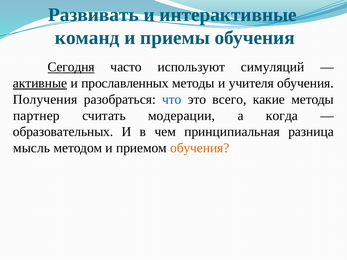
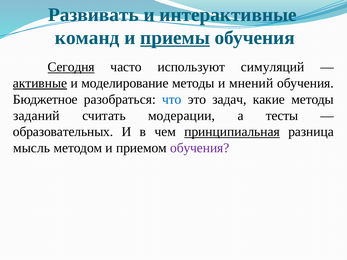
приемы underline: none -> present
прославленных: прославленных -> моделирование
учителя: учителя -> мнений
Получения: Получения -> Бюджетное
всего: всего -> задач
партнер: партнер -> заданий
когда: когда -> тесты
принципиальная underline: none -> present
обучения at (200, 148) colour: orange -> purple
